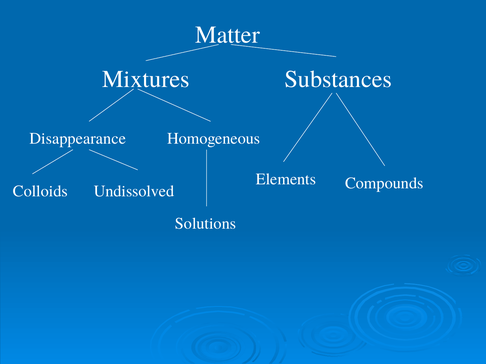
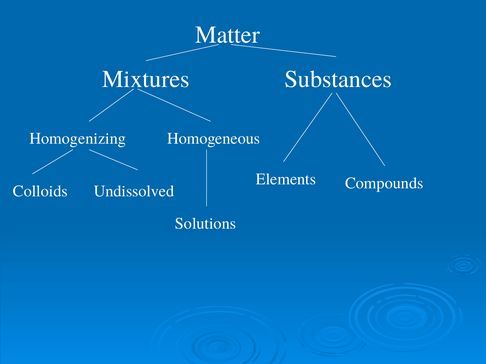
Disappearance: Disappearance -> Homogenizing
